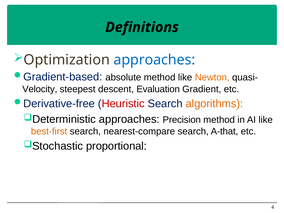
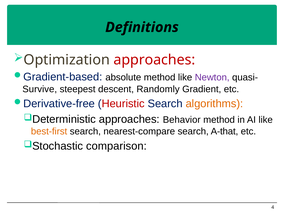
approaches at (154, 60) colour: blue -> red
Newton colour: orange -> purple
Velocity: Velocity -> Survive
Evaluation: Evaluation -> Randomly
Precision: Precision -> Behavior
proportional: proportional -> comparison
